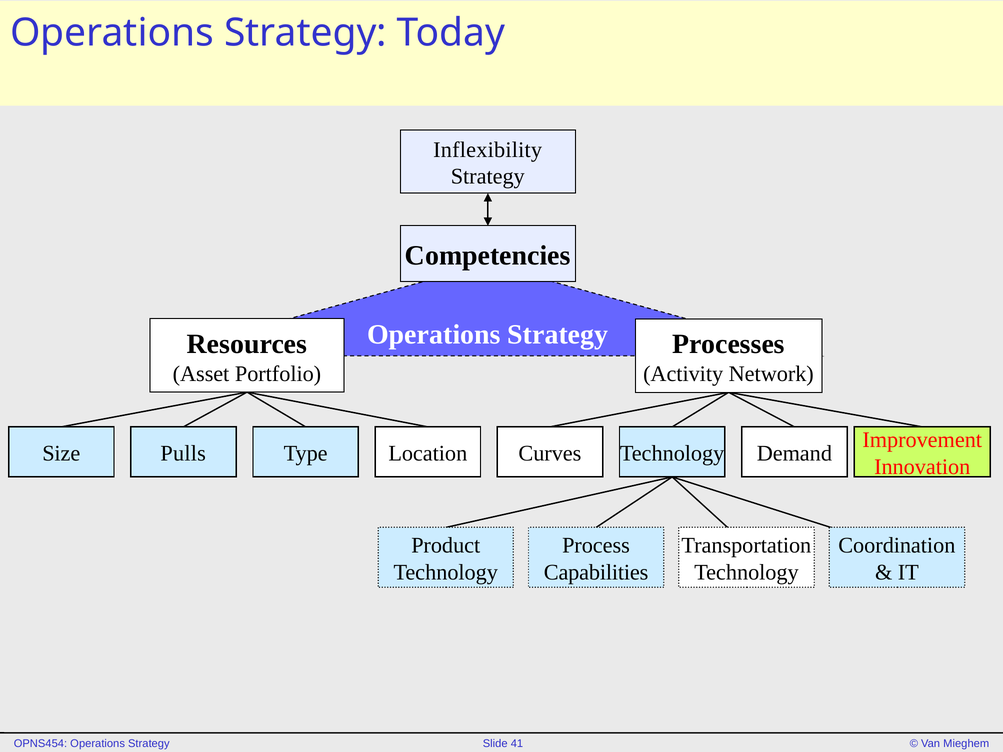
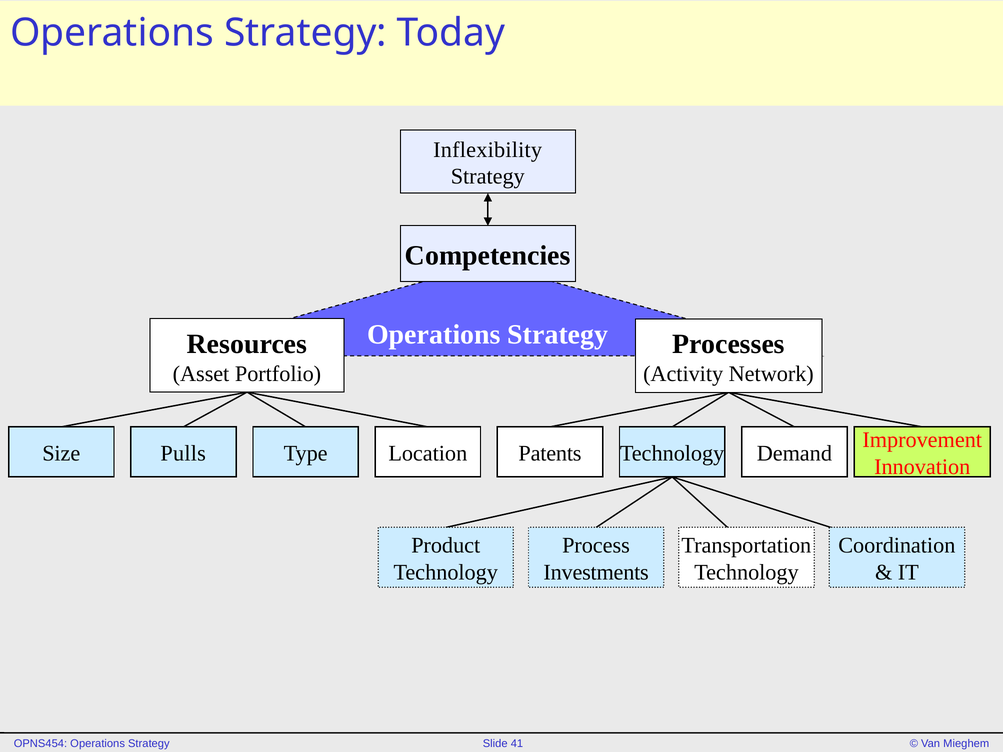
Curves: Curves -> Patents
Capabilities: Capabilities -> Investments
